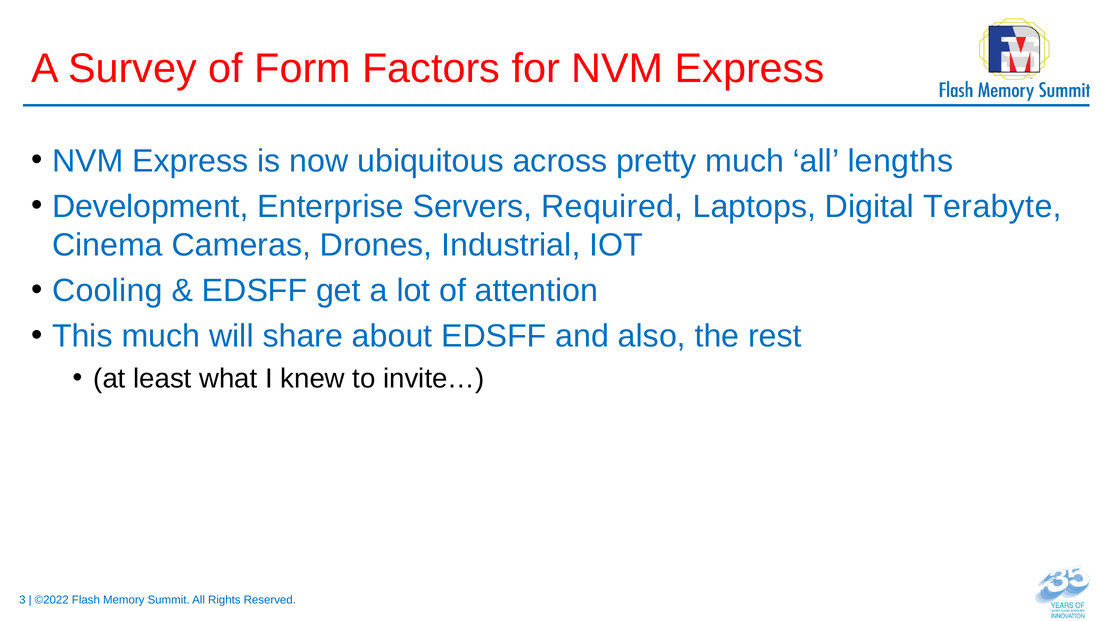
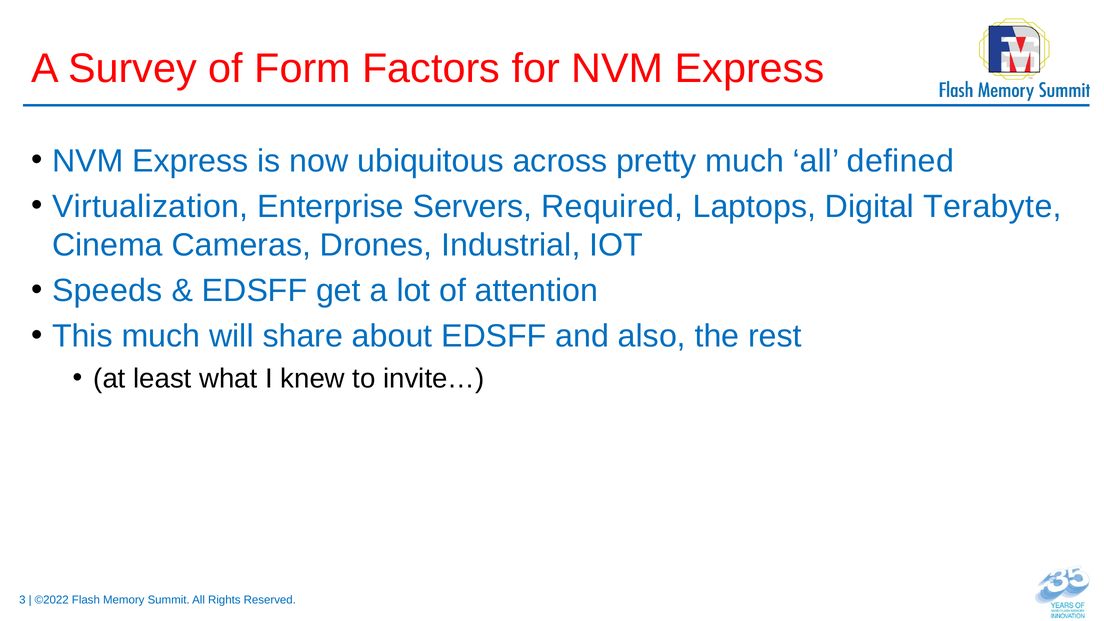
lengths: lengths -> defined
Development: Development -> Virtualization
Cooling: Cooling -> Speeds
